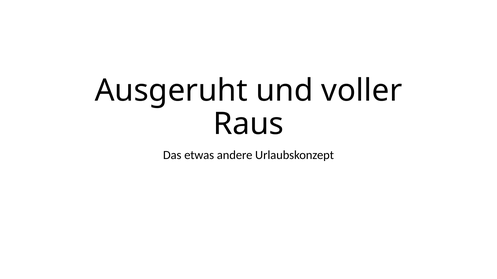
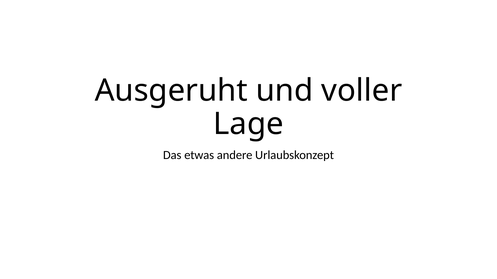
Raus: Raus -> Lage
